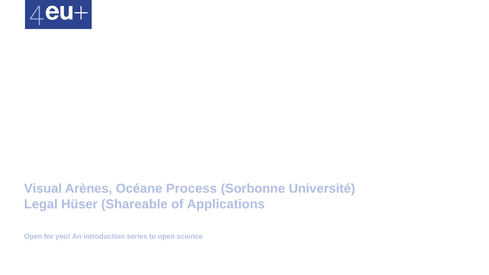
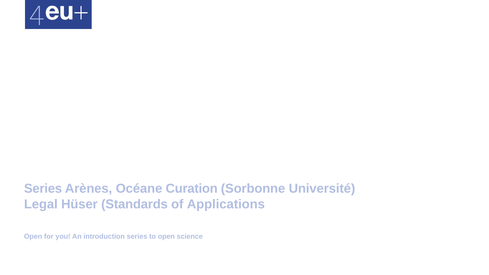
Visual at (43, 189): Visual -> Series
Process: Process -> Curation
Shareable: Shareable -> Standards
